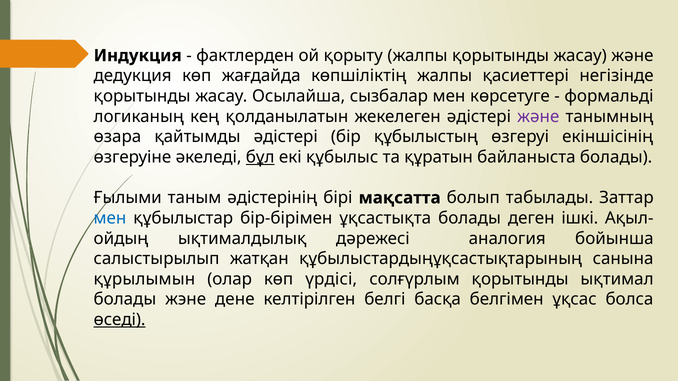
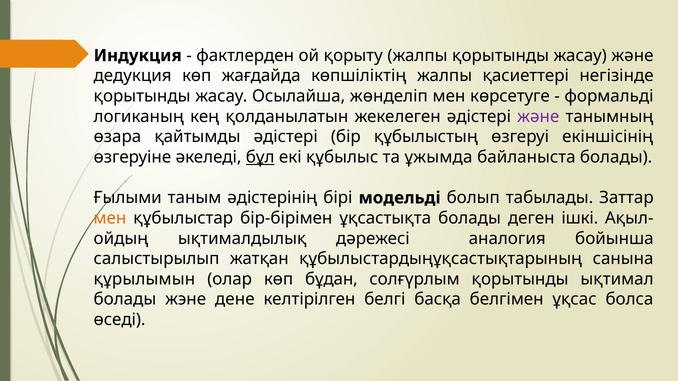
сызбалар: сызбалар -> жөнделіп
құратын: құратын -> ұжымда
мақсатта: мақсатта -> модельді
мен at (110, 218) colour: blue -> orange
үрдісі: үрдісі -> бұдан
өседі underline: present -> none
